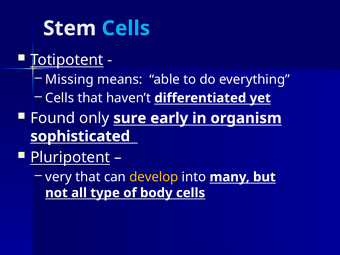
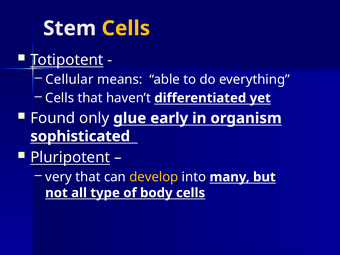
Cells at (126, 28) colour: light blue -> yellow
Missing: Missing -> Cellular
sure: sure -> glue
